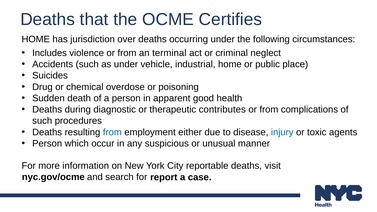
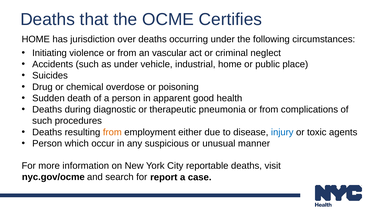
Includes: Includes -> Initiating
terminal: terminal -> vascular
contributes: contributes -> pneumonia
from at (112, 132) colour: blue -> orange
